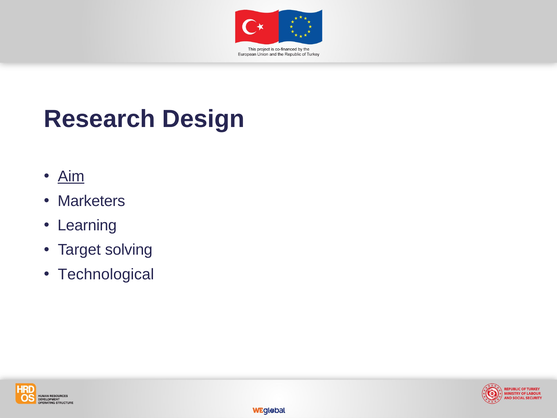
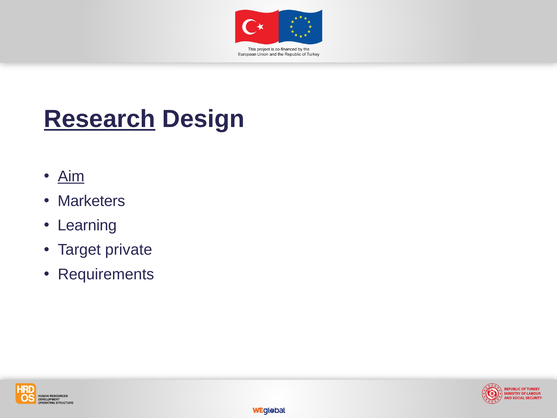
Research underline: none -> present
solving: solving -> private
Technological: Technological -> Requirements
